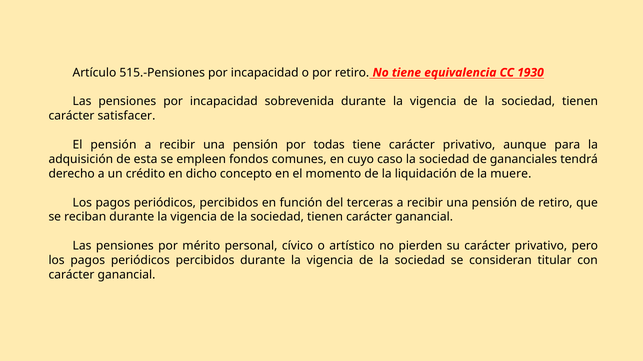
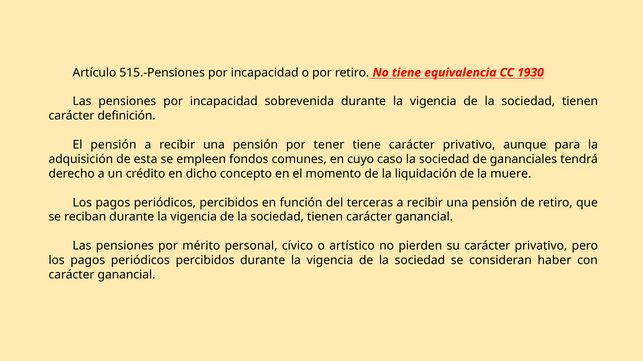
satisfacer: satisfacer -> definición
todas: todas -> tener
titular: titular -> haber
